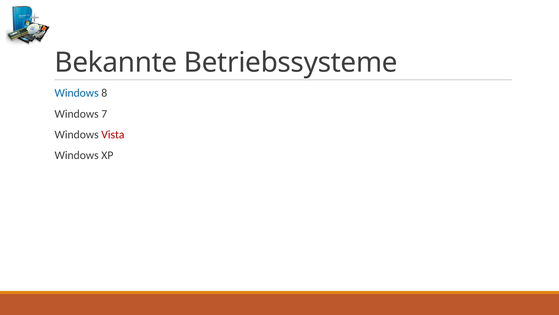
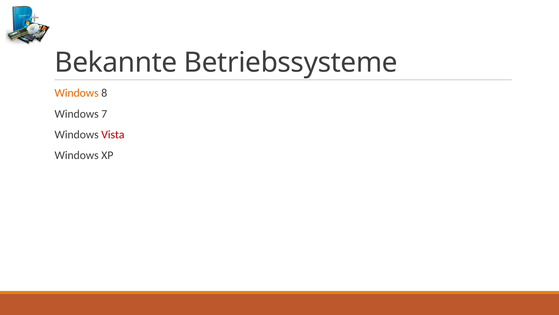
Windows at (77, 93) colour: blue -> orange
